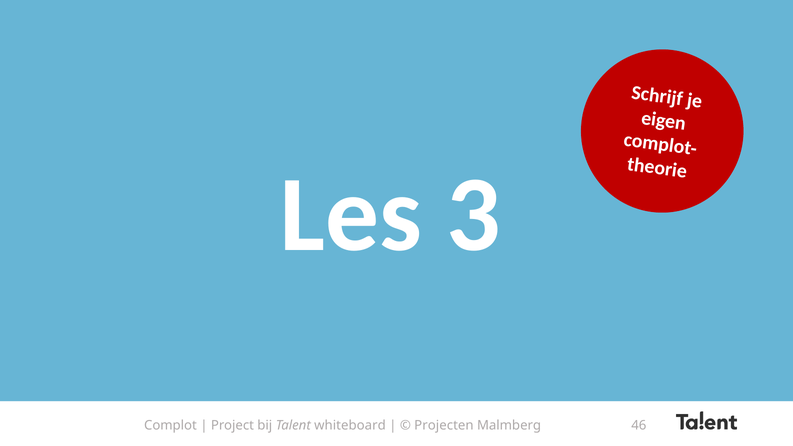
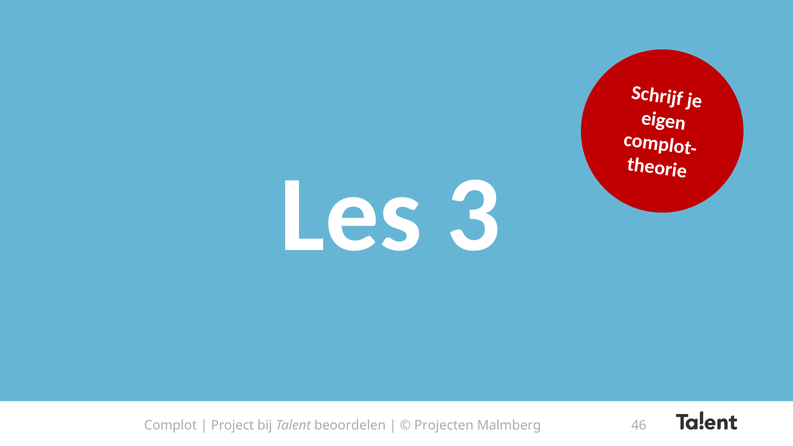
whiteboard: whiteboard -> beoordelen
